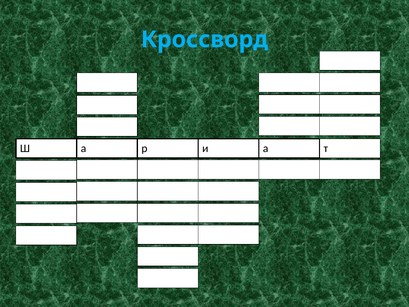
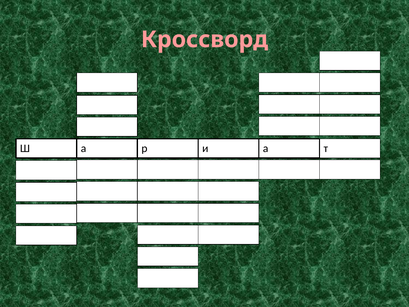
Кроссворд colour: light blue -> pink
